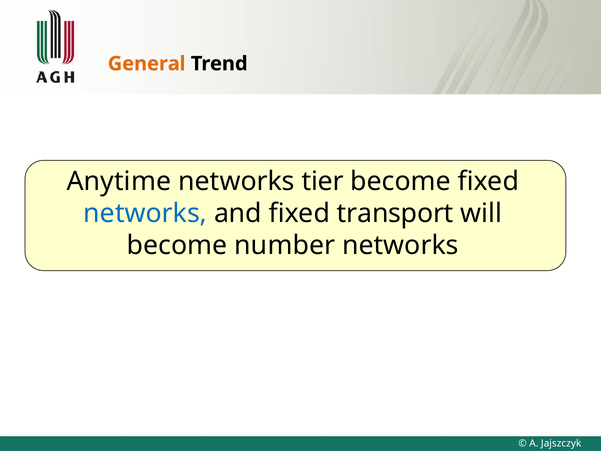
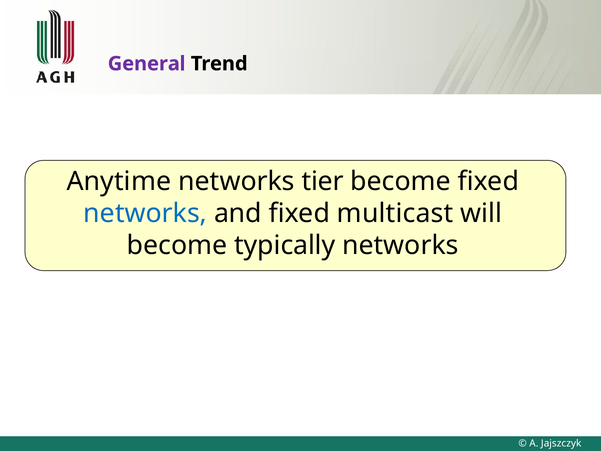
General colour: orange -> purple
transport: transport -> multicast
number: number -> typically
